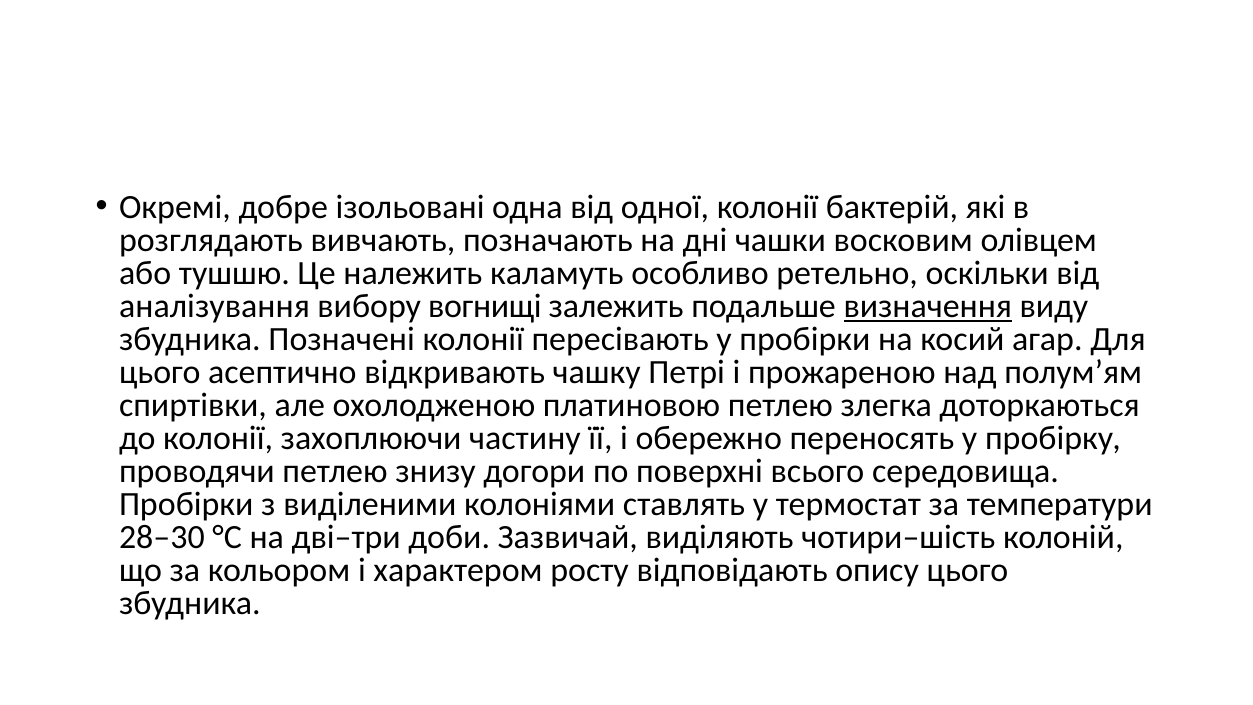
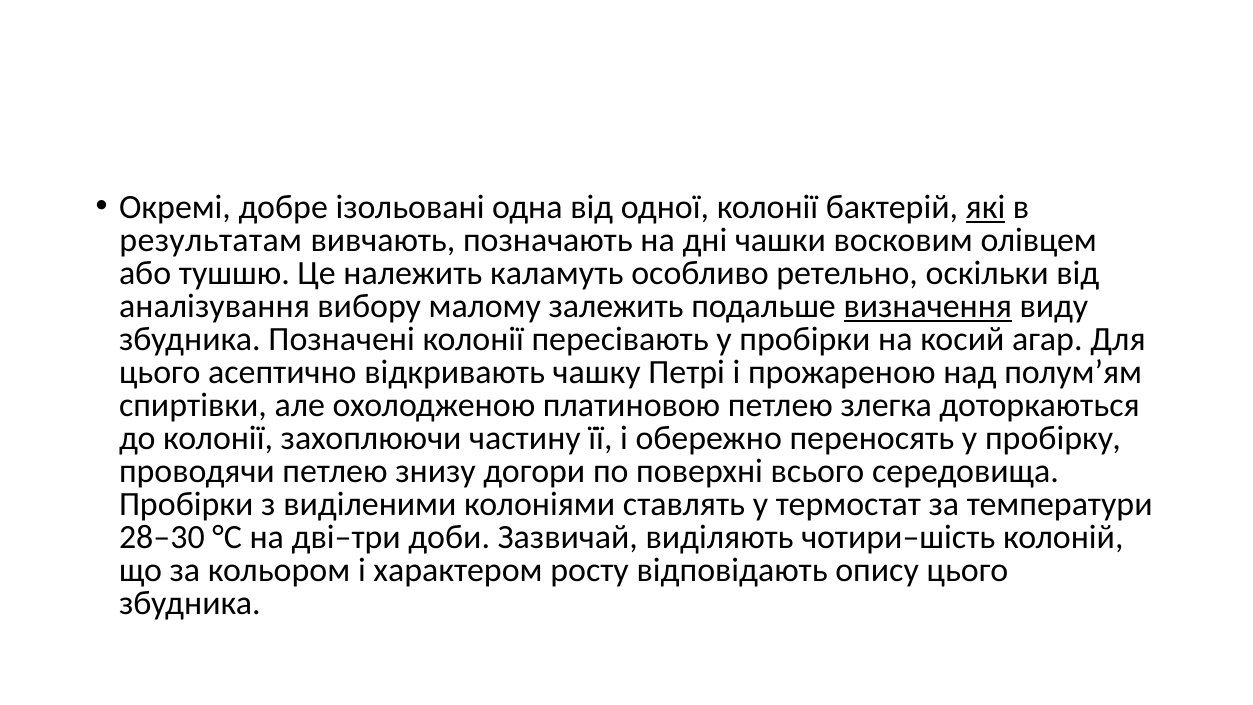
які underline: none -> present
розглядають: розглядають -> результатам
вогнищі: вогнищі -> малому
